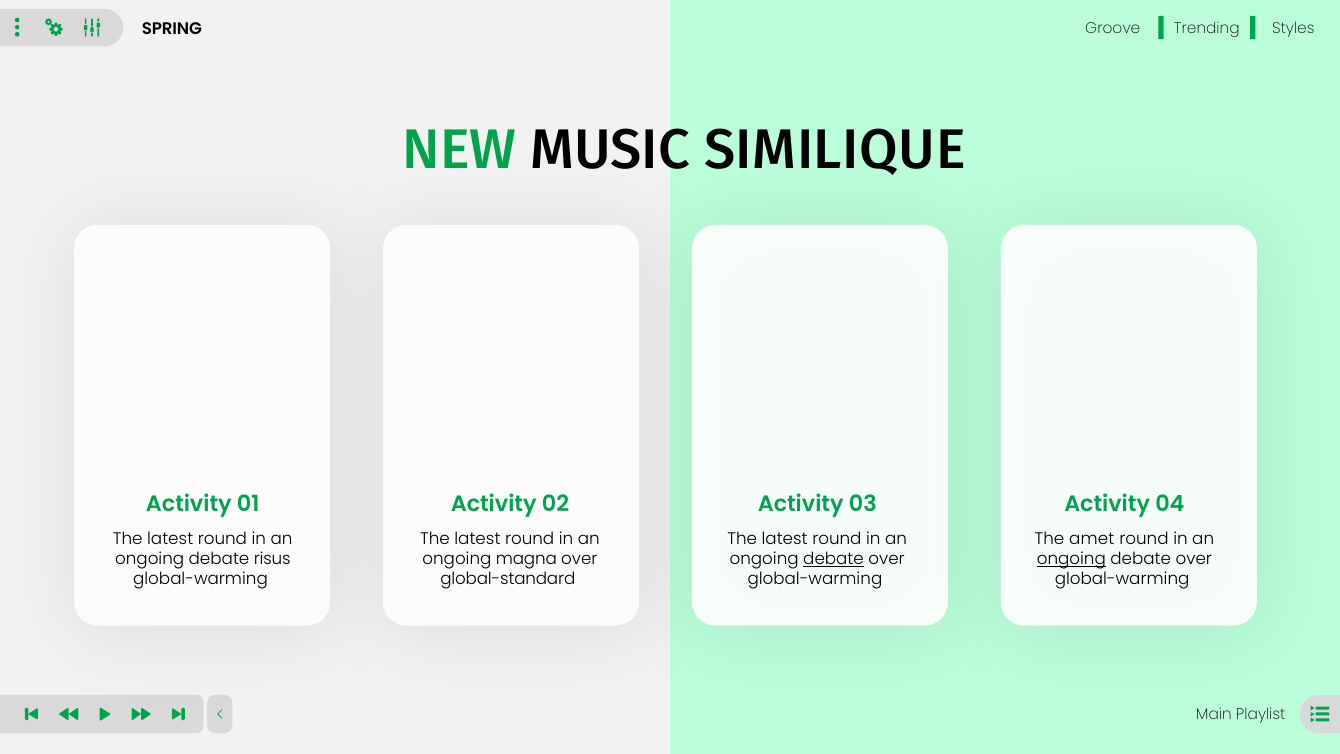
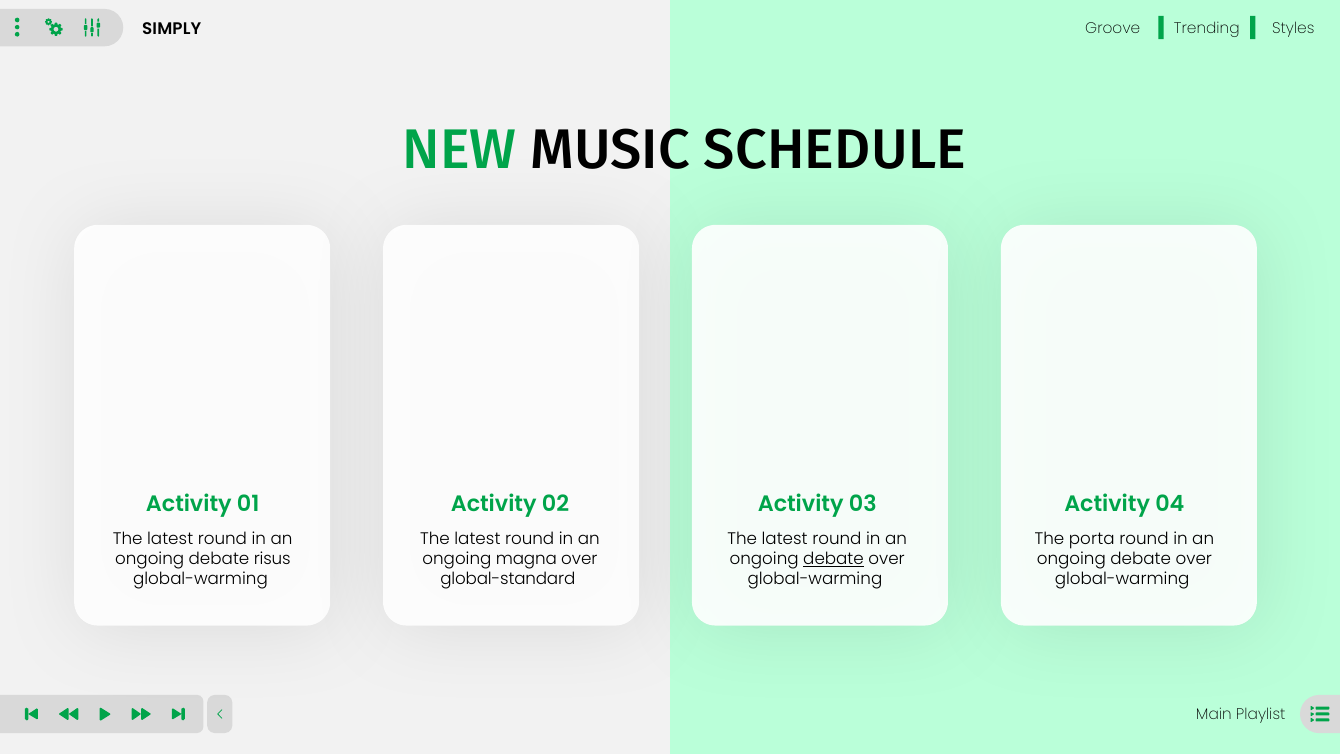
SPRING: SPRING -> SIMPLY
SIMILIQUE: SIMILIQUE -> SCHEDULE
amet: amet -> porta
ongoing at (1071, 559) underline: present -> none
